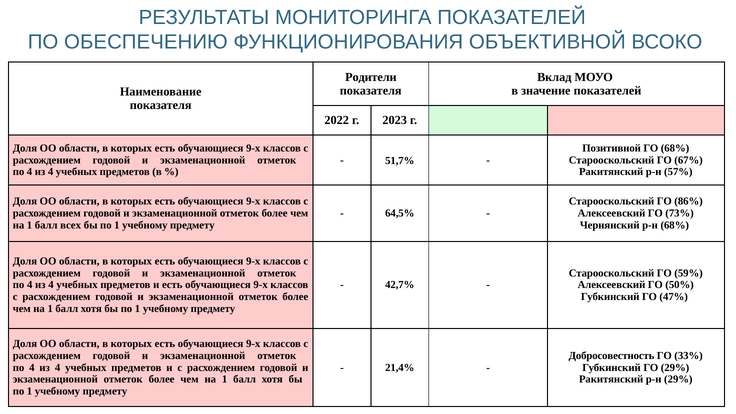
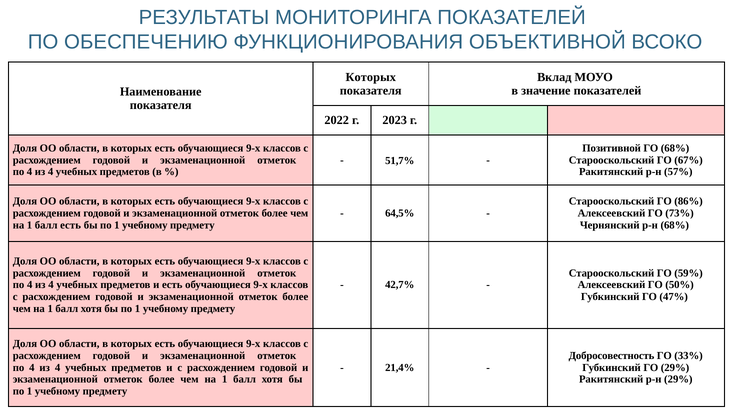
Родители at (371, 77): Родители -> Которых
балл всех: всех -> есть
